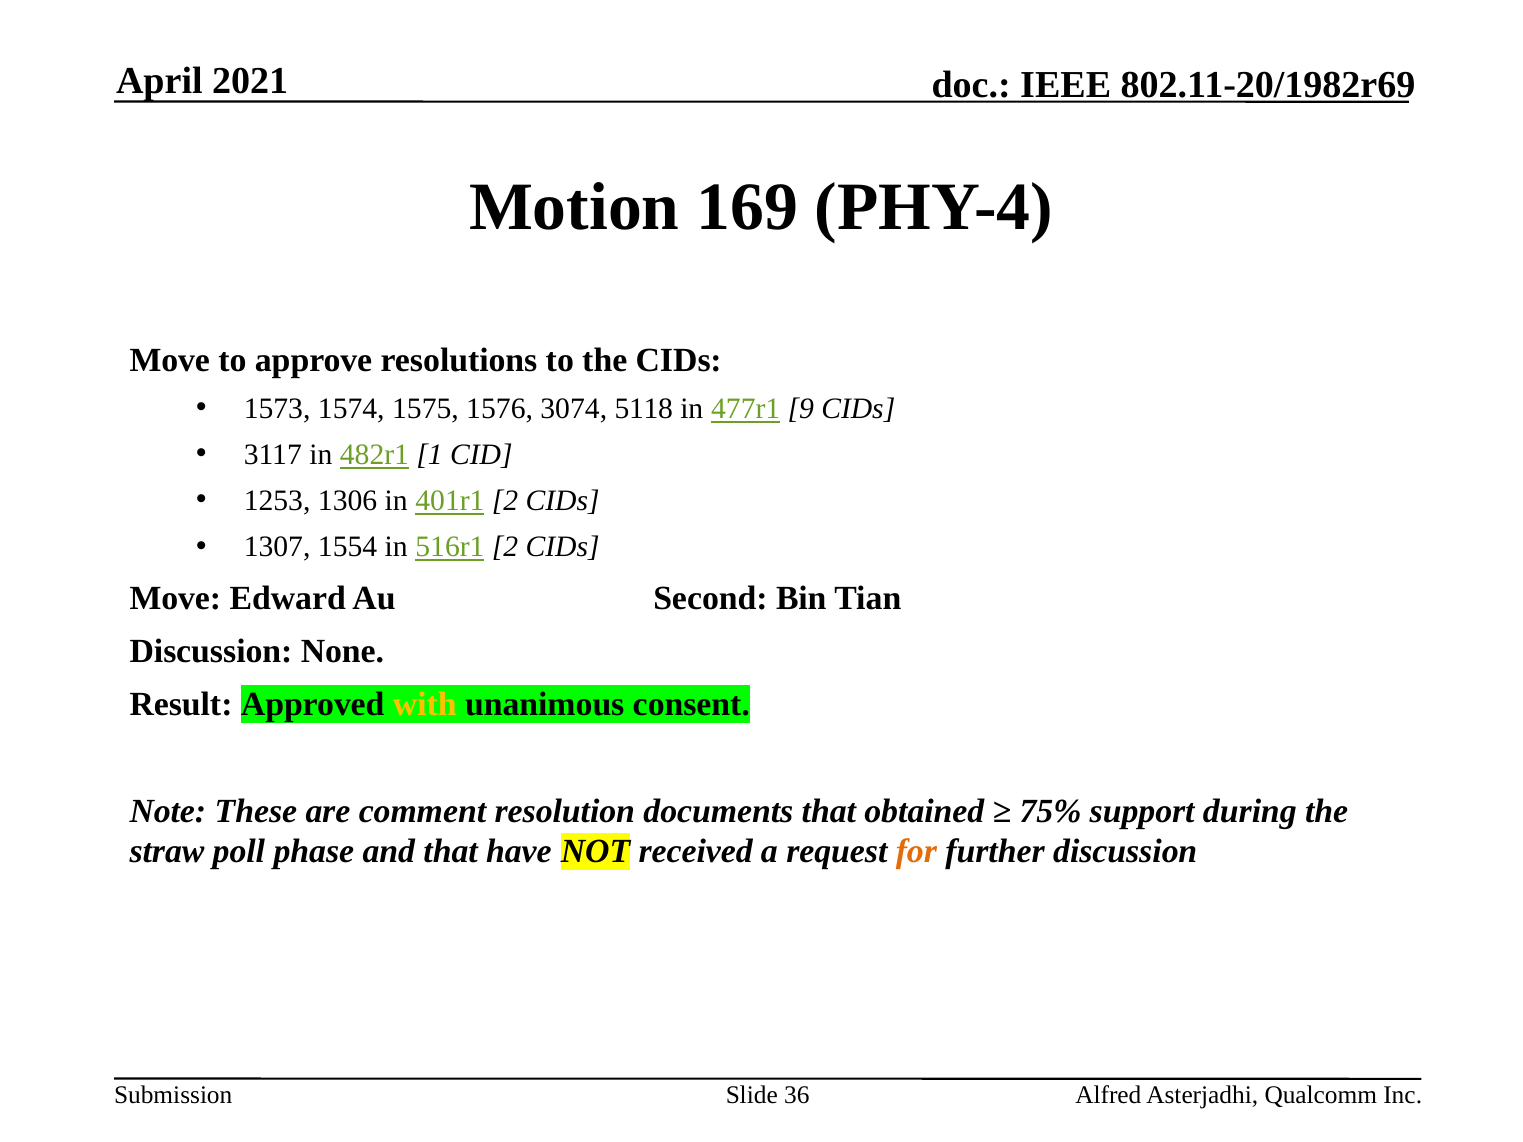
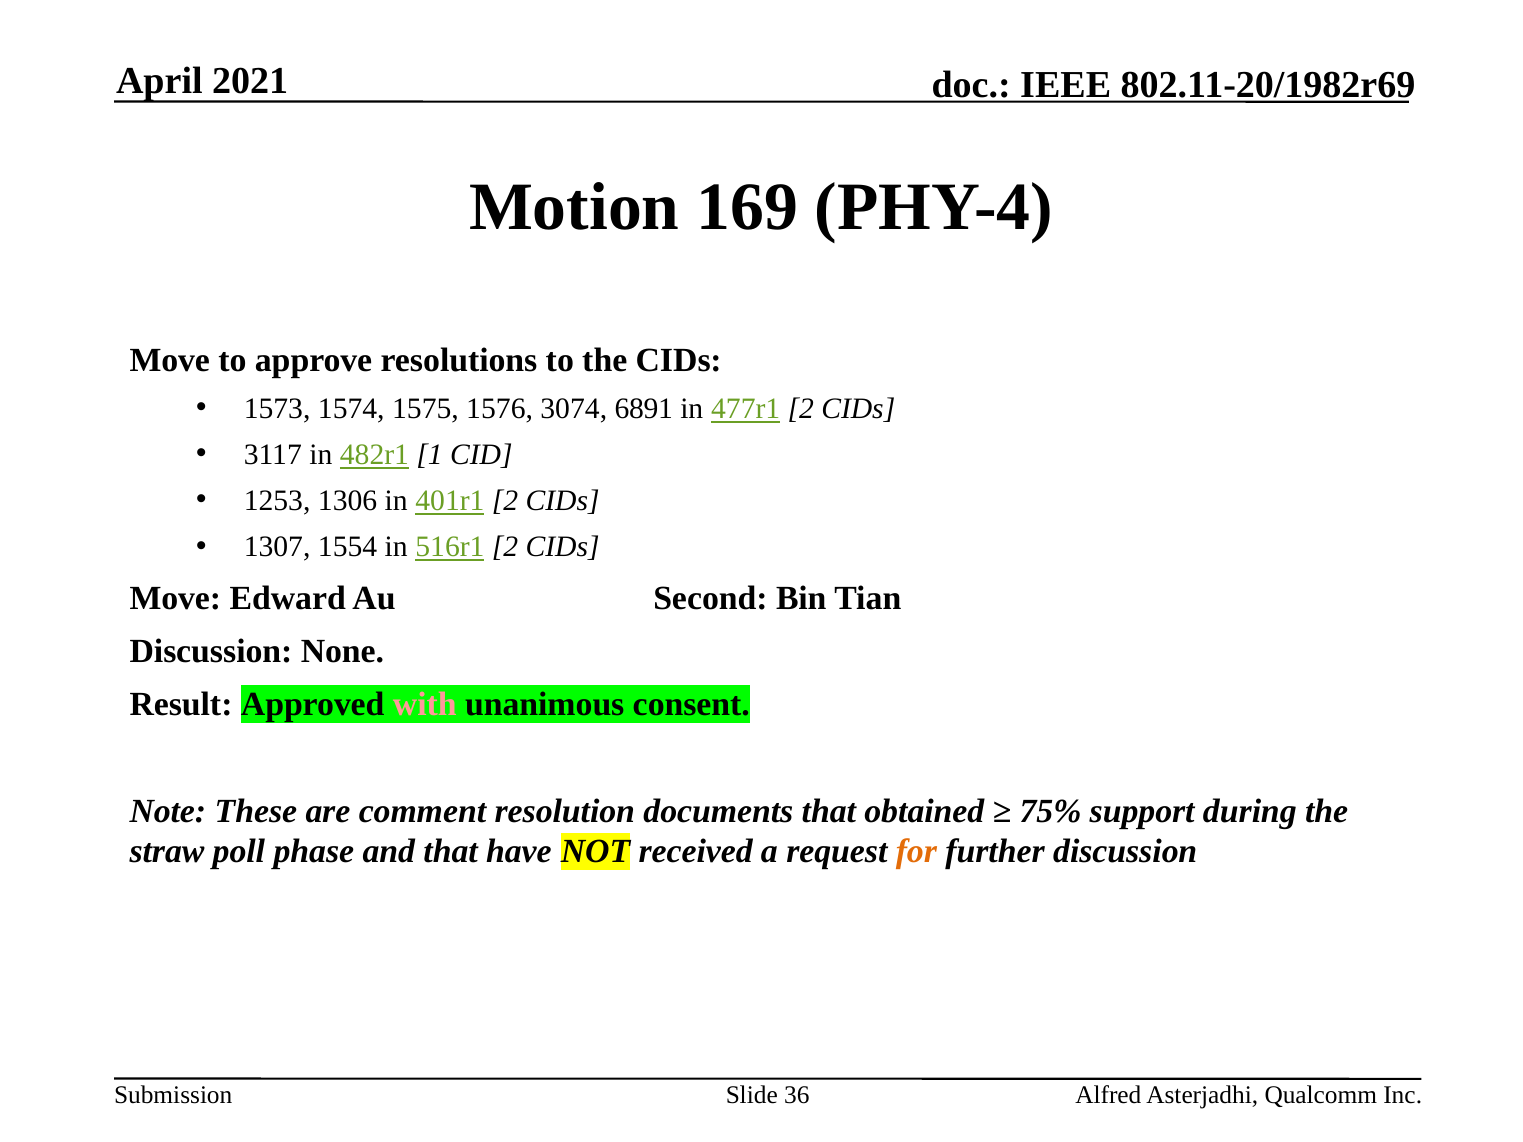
5118: 5118 -> 6891
477r1 9: 9 -> 2
with colour: yellow -> pink
